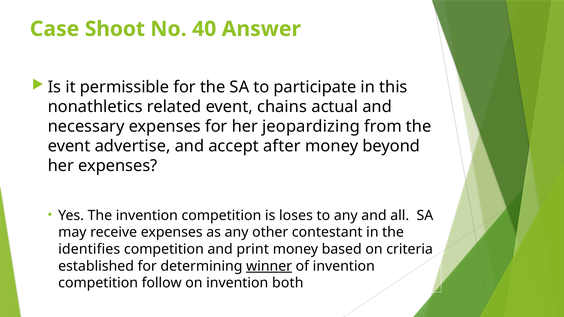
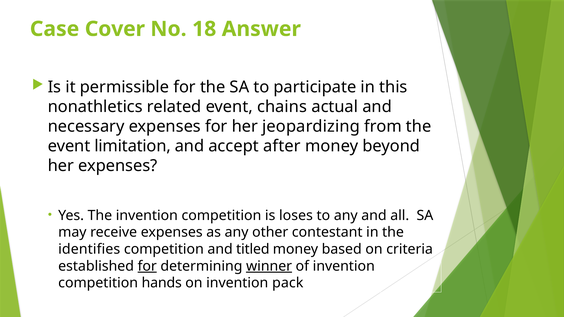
Shoot: Shoot -> Cover
40: 40 -> 18
advertise: advertise -> limitation
print: print -> titled
for at (147, 266) underline: none -> present
follow: follow -> hands
both: both -> pack
